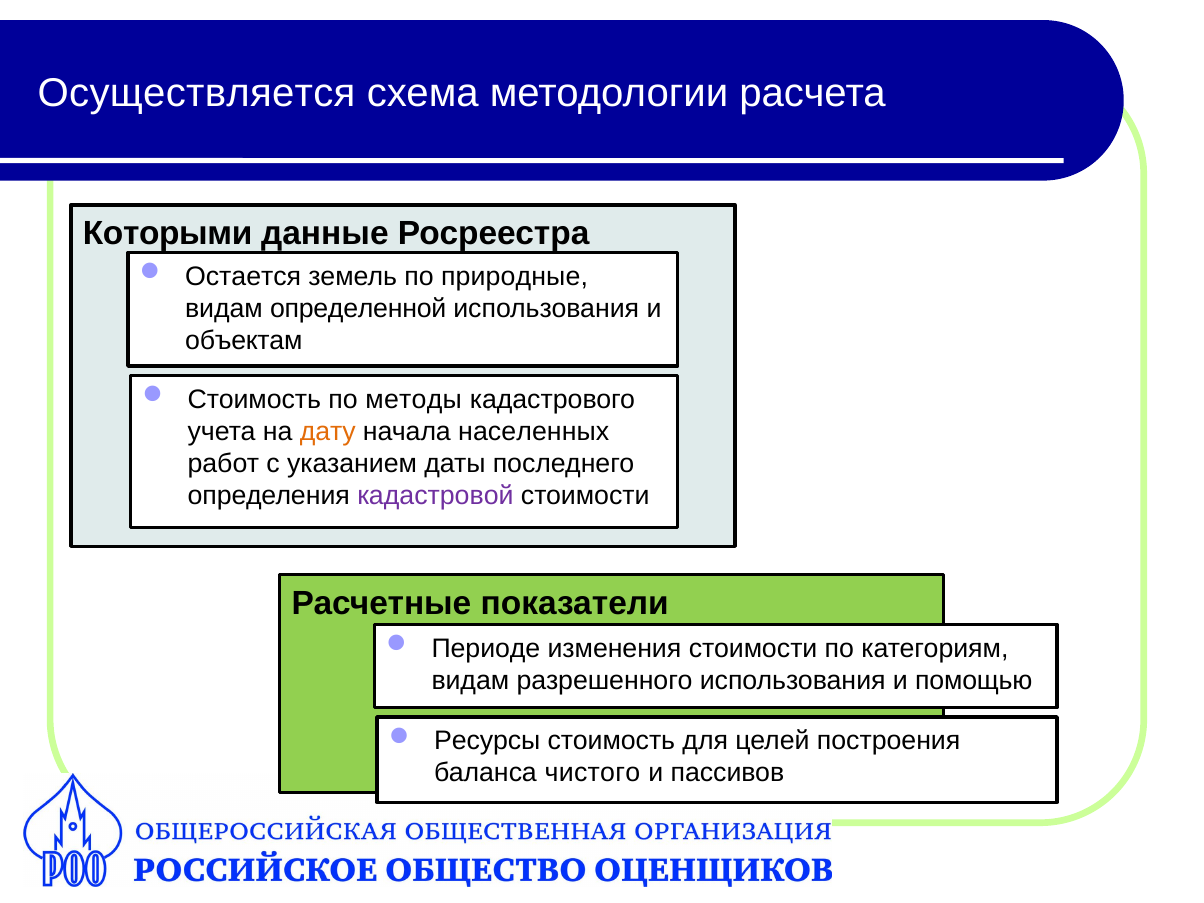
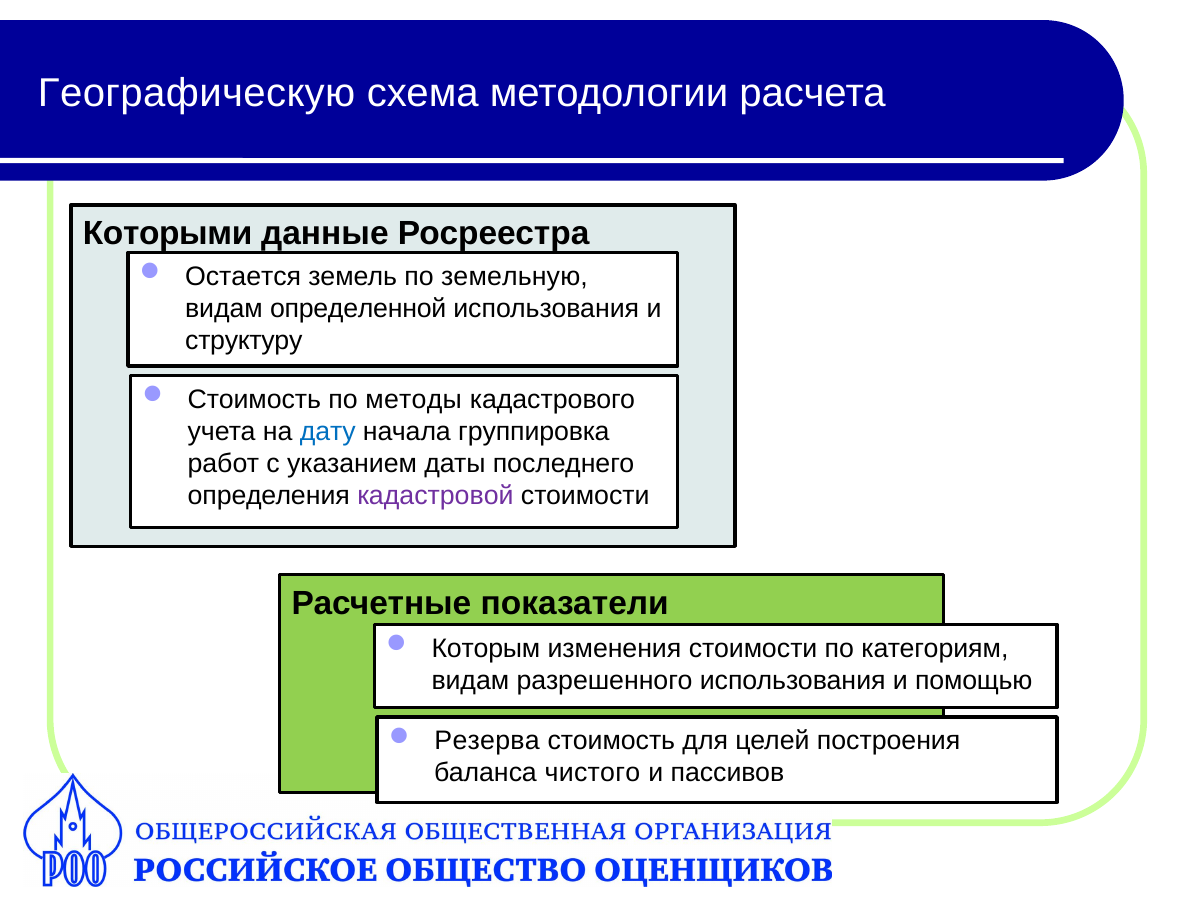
Осуществляется: Осуществляется -> Географическую
природные: природные -> земельную
объектам: объектам -> структуру
дату colour: orange -> blue
населенных: населенных -> группировка
Периоде: Периоде -> Которым
Ресурсы: Ресурсы -> Резерва
